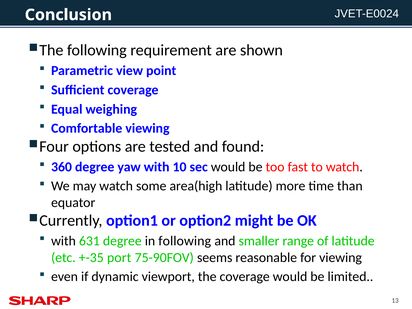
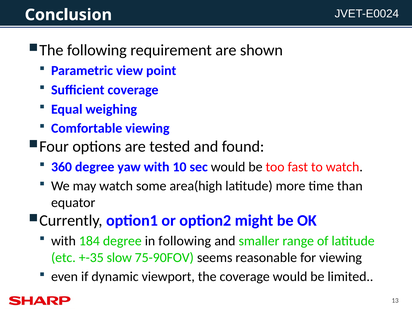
631: 631 -> 184
port: port -> slow
